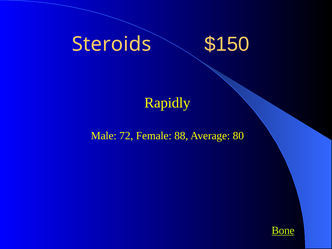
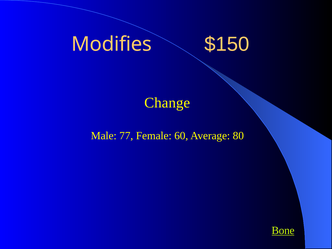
Steroids: Steroids -> Modifies
Rapidly: Rapidly -> Change
72: 72 -> 77
88: 88 -> 60
